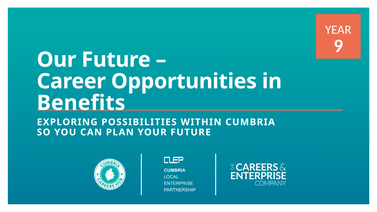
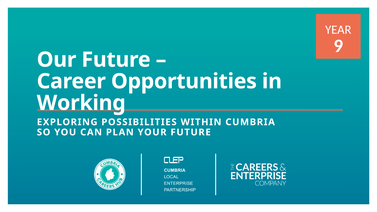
Benefits: Benefits -> Working
